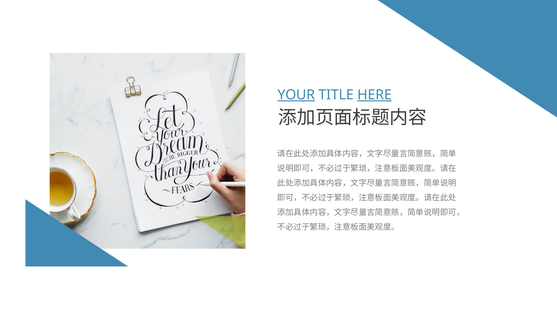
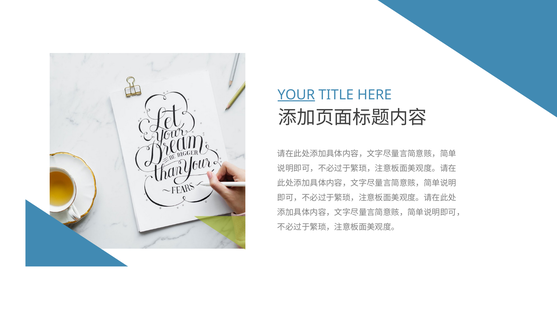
HERE underline: present -> none
